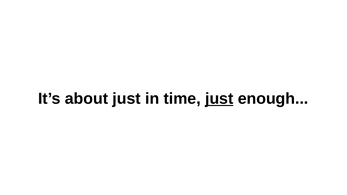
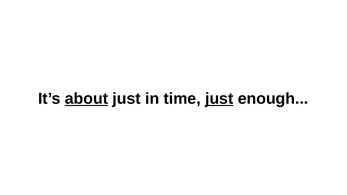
about underline: none -> present
